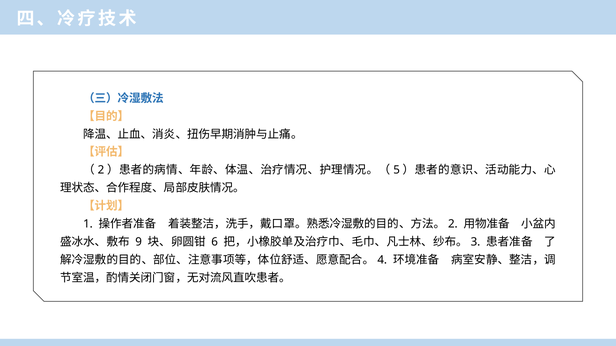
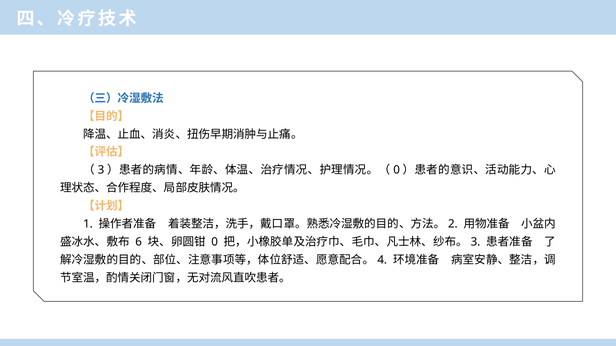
2: 2 -> 3
5 at (397, 170): 5 -> 0
9: 9 -> 6
6 at (215, 242): 6 -> 0
